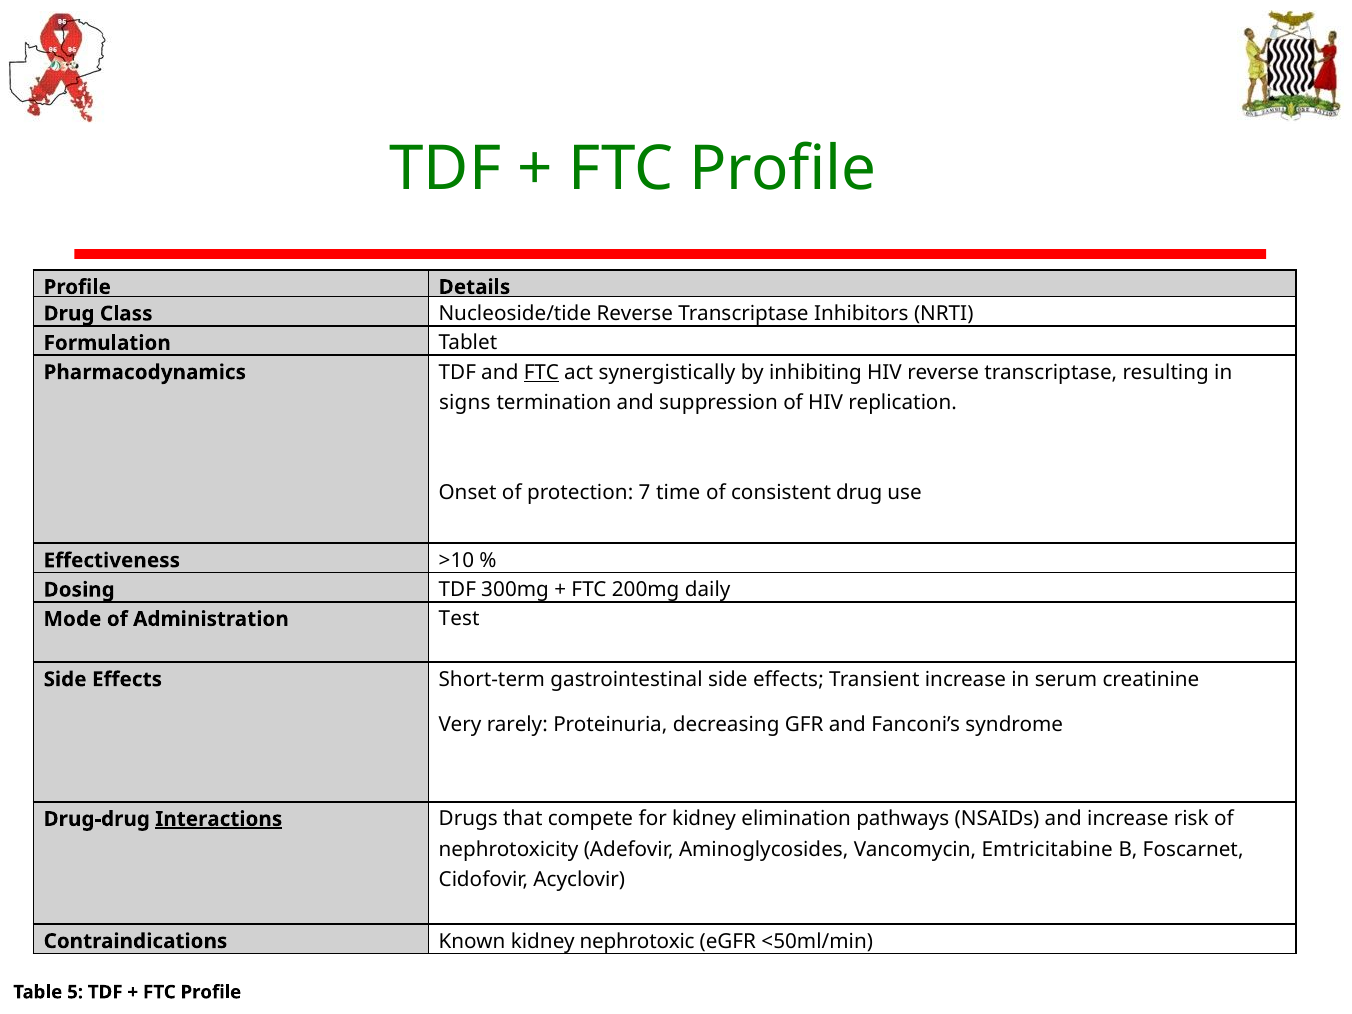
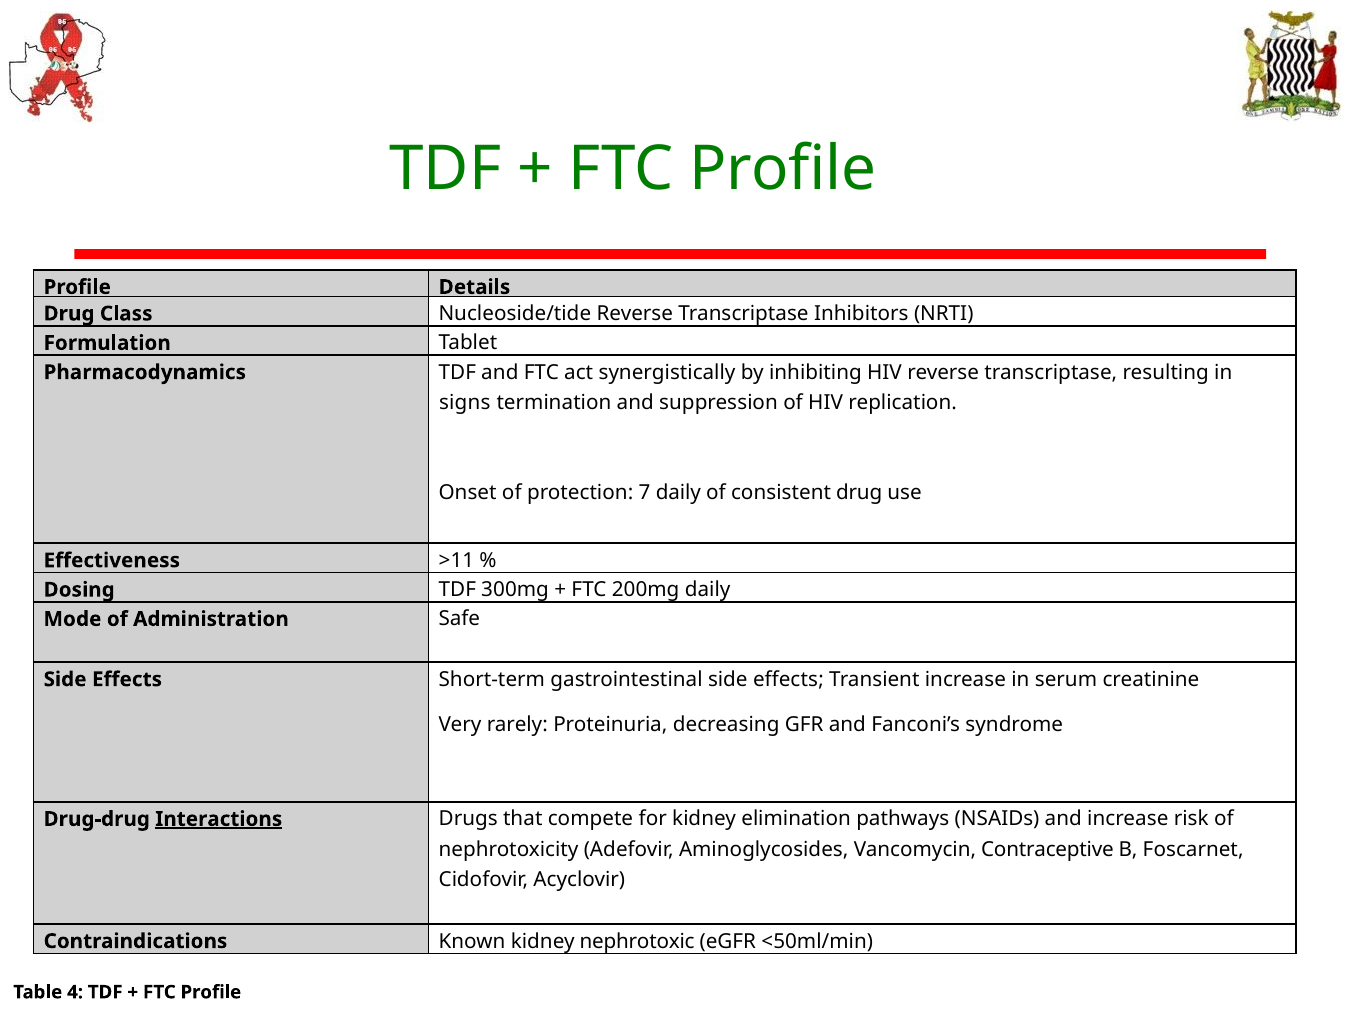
FTC at (541, 372) underline: present -> none
7 time: time -> daily
>10: >10 -> >11
Test: Test -> Safe
Emtricitabine: Emtricitabine -> Contraceptive
5: 5 -> 4
